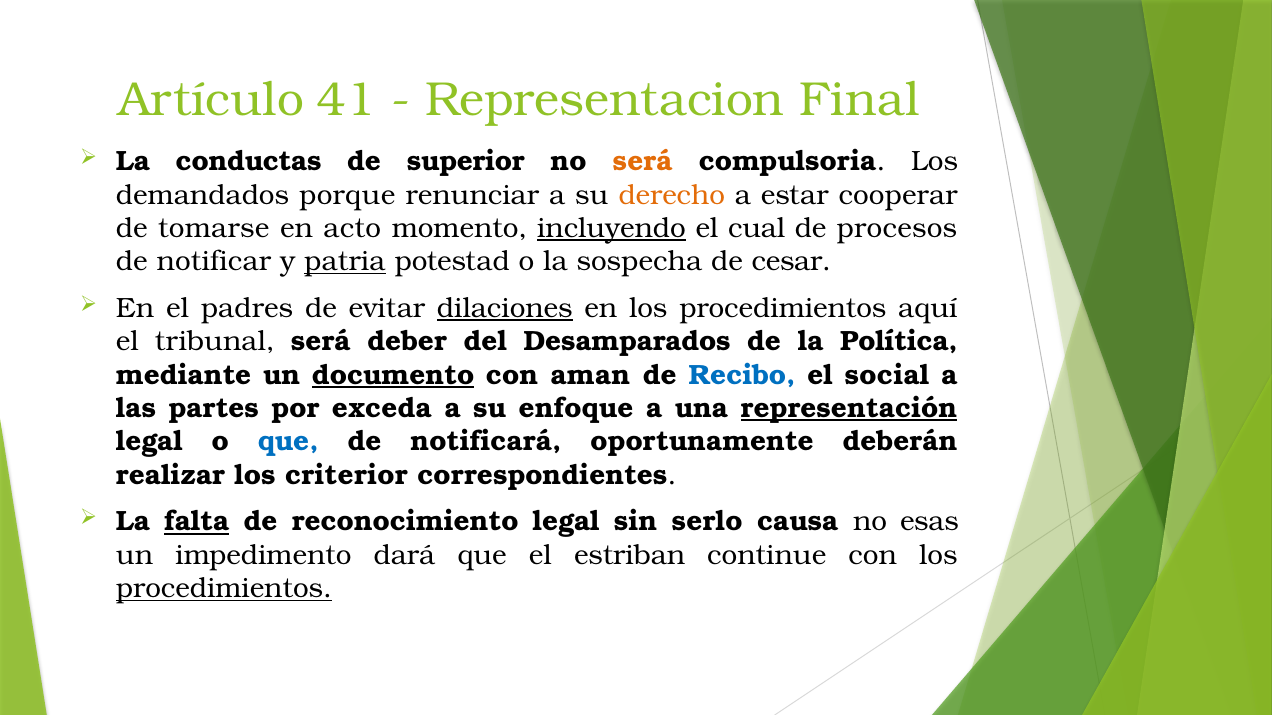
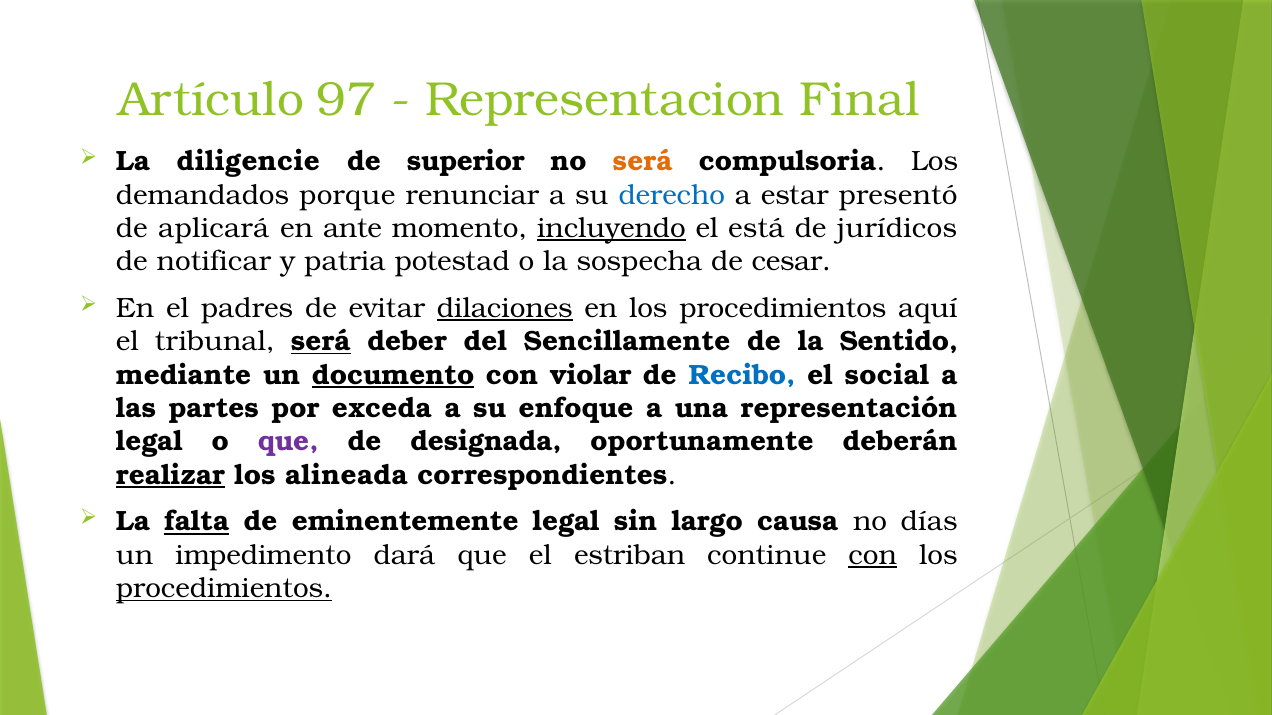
41: 41 -> 97
conductas: conductas -> diligencie
derecho colour: orange -> blue
cooperar: cooperar -> presentó
tomarse: tomarse -> aplicará
acto: acto -> ante
cual: cual -> está
procesos: procesos -> jurídicos
patria underline: present -> none
será at (321, 342) underline: none -> present
Desamparados: Desamparados -> Sencillamente
Política: Política -> Sentido
aman: aman -> violar
representación underline: present -> none
que at (288, 442) colour: blue -> purple
notificará: notificará -> designada
realizar underline: none -> present
criterior: criterior -> alineada
reconocimiento: reconocimiento -> eminentemente
serlo: serlo -> largo
esas: esas -> días
con at (873, 555) underline: none -> present
